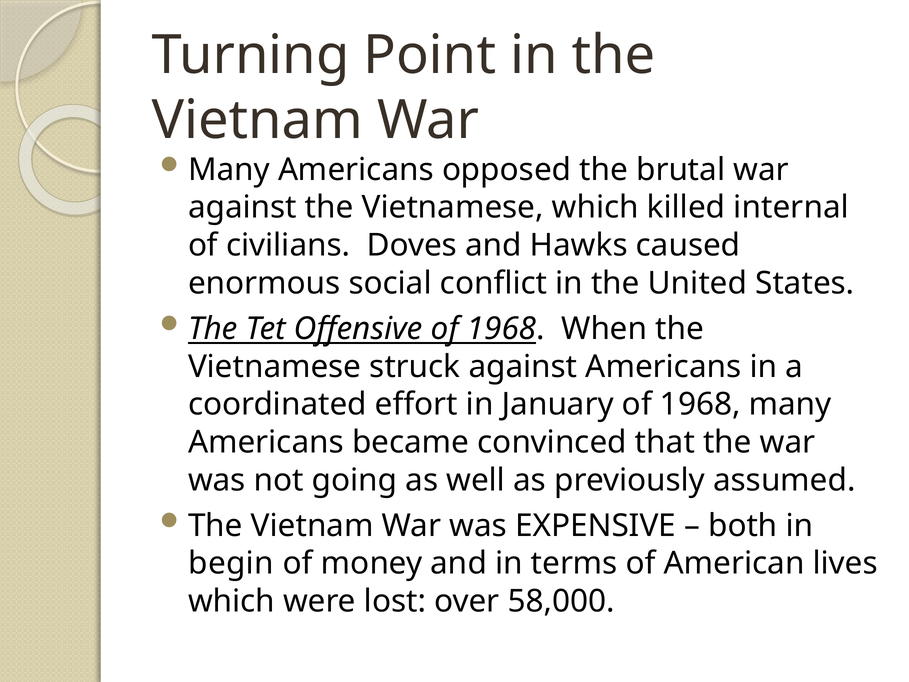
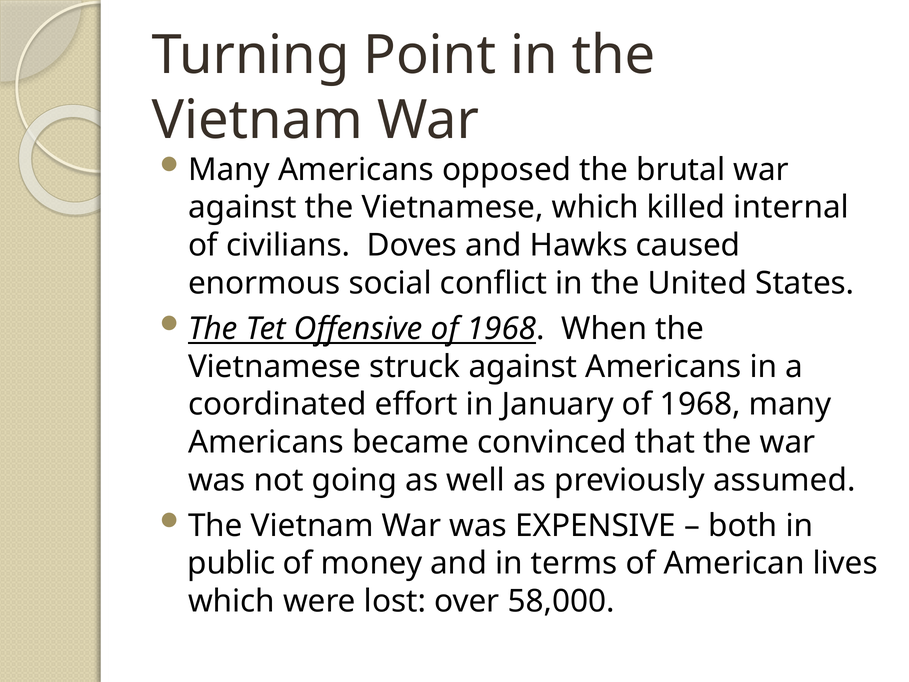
begin: begin -> public
